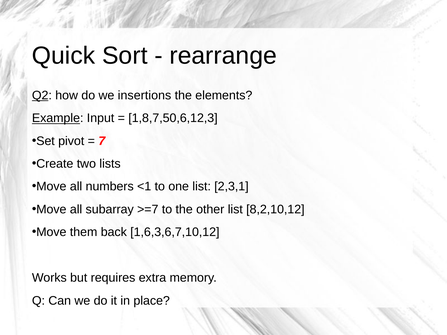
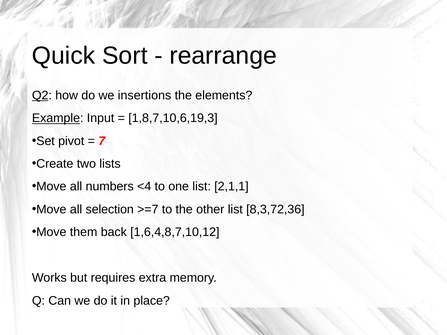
1,8,7,50,6,12,3: 1,8,7,50,6,12,3 -> 1,8,7,10,6,19,3
<1: <1 -> <4
2,3,1: 2,3,1 -> 2,1,1
subarray: subarray -> selection
8,2,10,12: 8,2,10,12 -> 8,3,72,36
1,6,3,6,7,10,12: 1,6,3,6,7,10,12 -> 1,6,4,8,7,10,12
